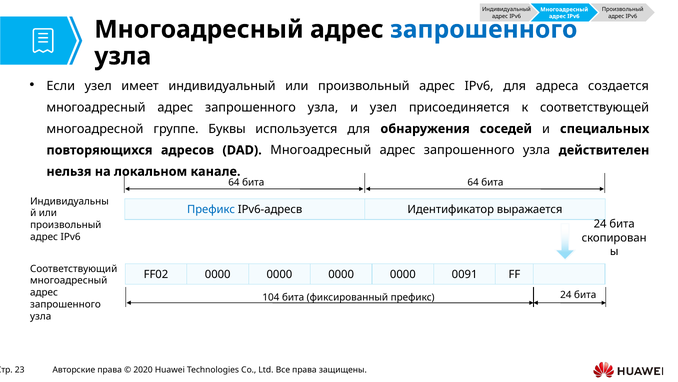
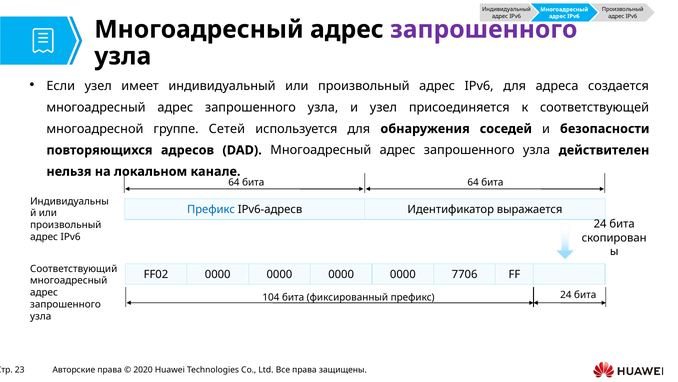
запрошенного at (484, 29) colour: blue -> purple
Буквы: Буквы -> Сетей
специальных: специальных -> безопасности
0091: 0091 -> 7706
